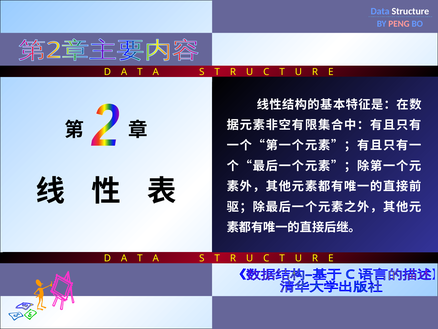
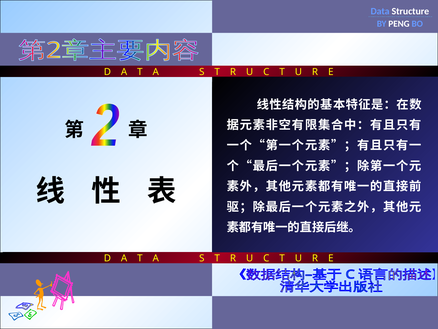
PENG colour: pink -> white
